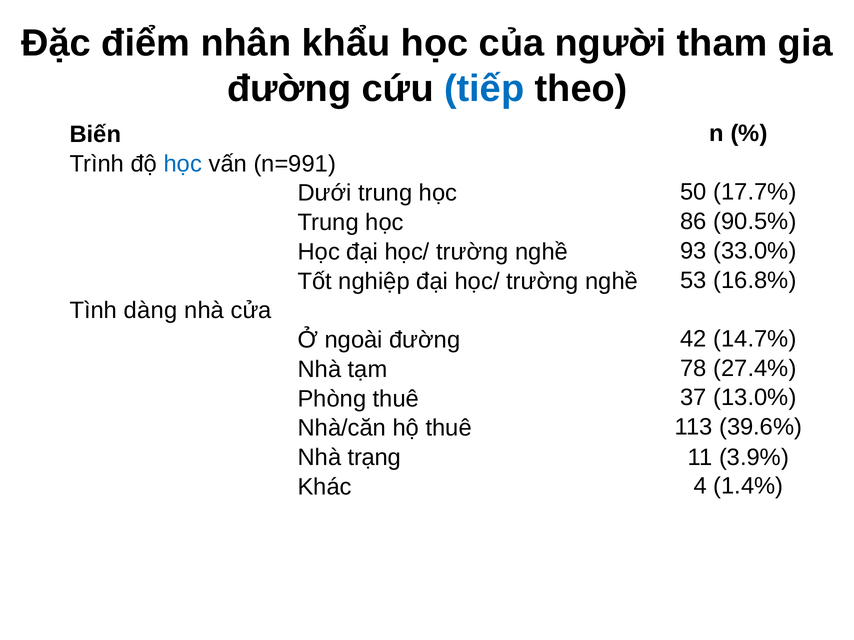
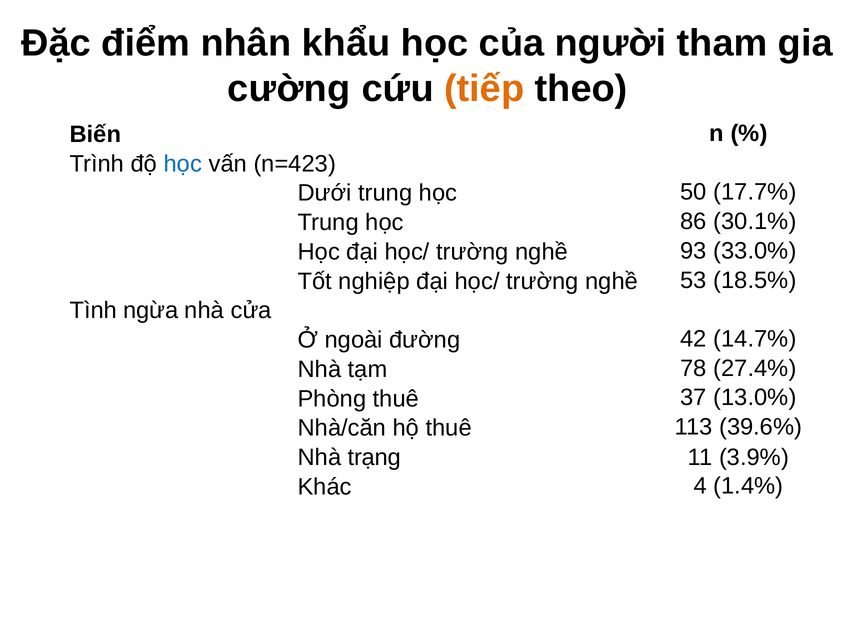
đường at (289, 89): đường -> cường
tiếp colour: blue -> orange
n=991: n=991 -> n=423
90.5%: 90.5% -> 30.1%
16.8%: 16.8% -> 18.5%
dàng: dàng -> ngừa
